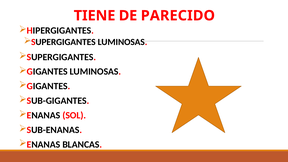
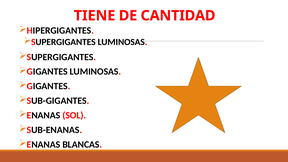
PARECIDO: PARECIDO -> CANTIDAD
